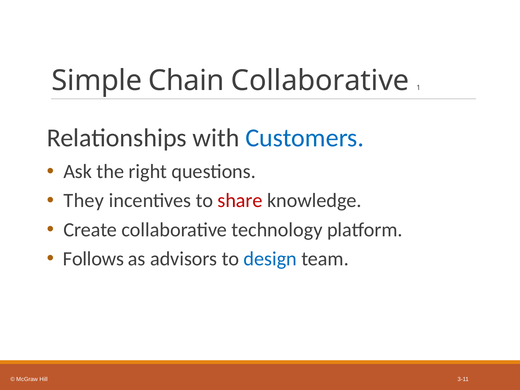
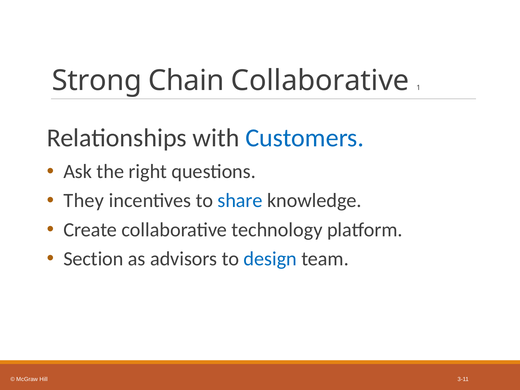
Simple: Simple -> Strong
share colour: red -> blue
Follows: Follows -> Section
